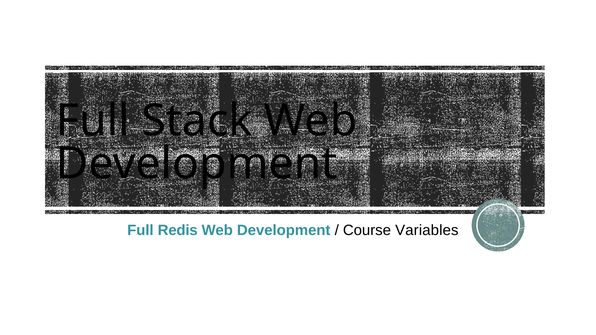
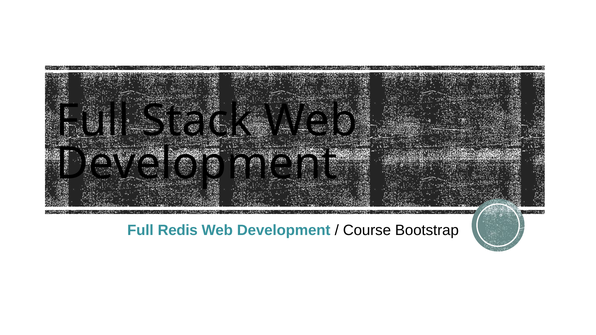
Variables: Variables -> Bootstrap
